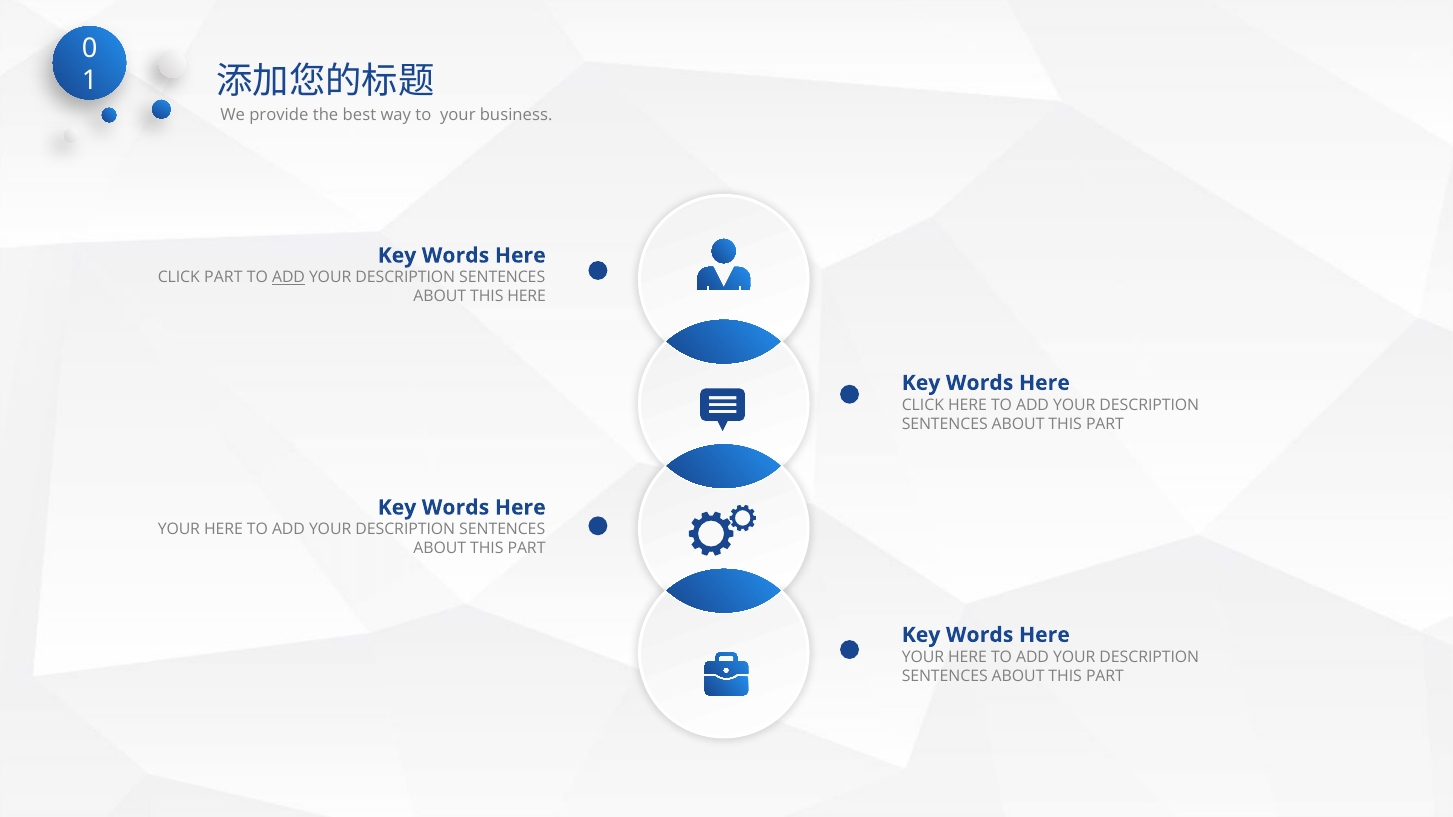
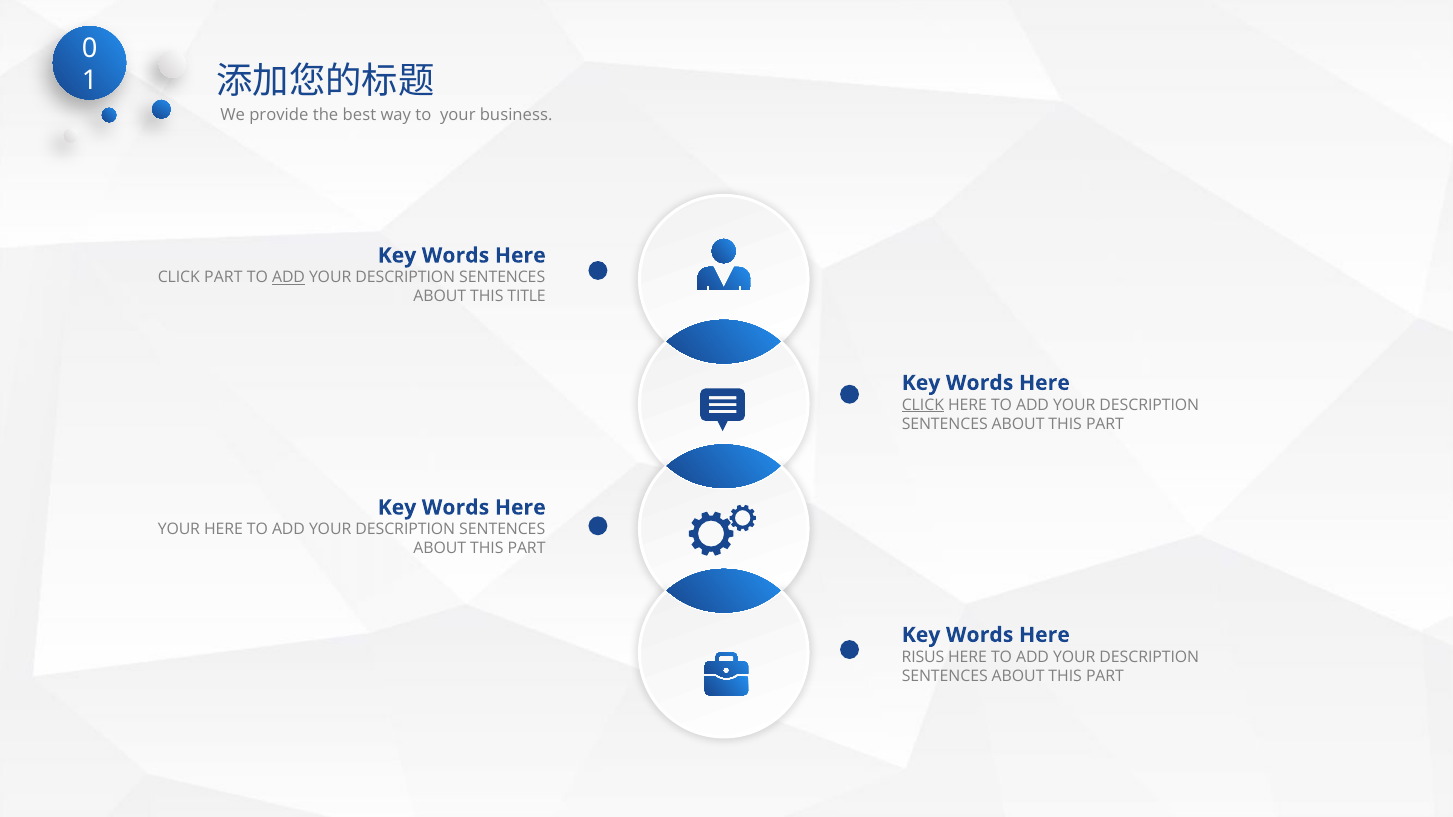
THIS HERE: HERE -> TITLE
CLICK at (923, 405) underline: none -> present
YOUR at (923, 657): YOUR -> RISUS
